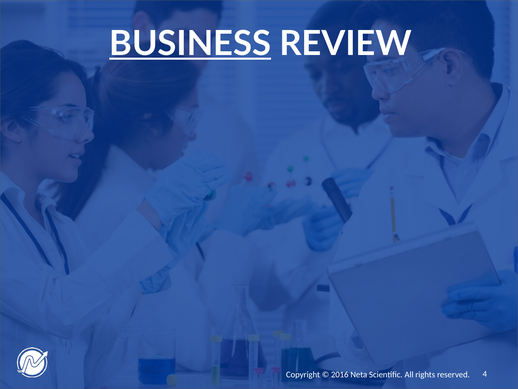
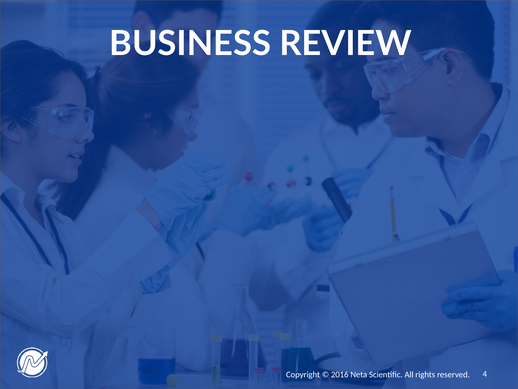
BUSINESS underline: present -> none
